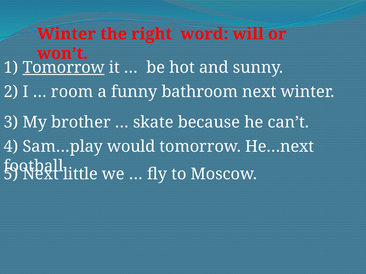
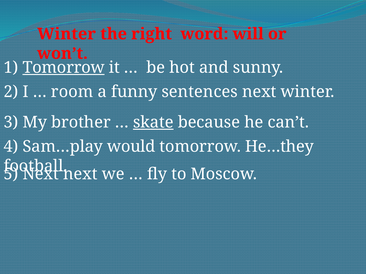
bathroom: bathroom -> sentences
skate underline: none -> present
He…next: He…next -> He…they
little at (80, 174): little -> next
